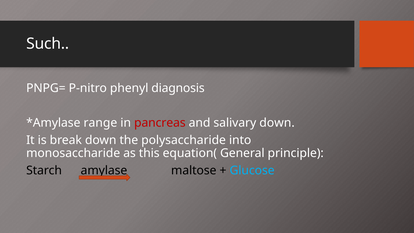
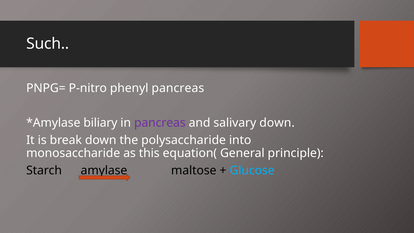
phenyl diagnosis: diagnosis -> pancreas
range: range -> biliary
pancreas at (160, 123) colour: red -> purple
